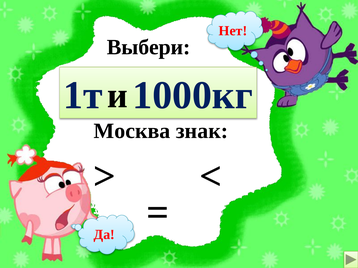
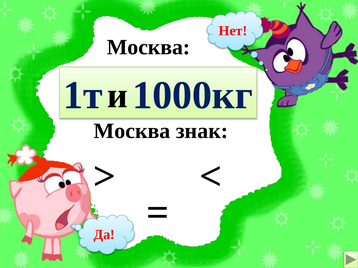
Выбери at (149, 47): Выбери -> Москва
